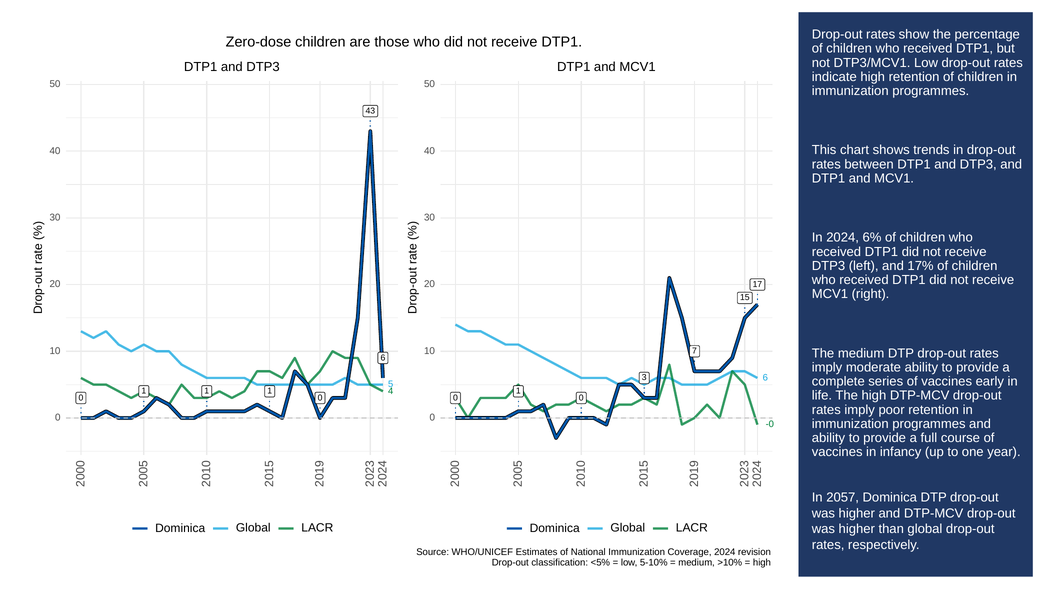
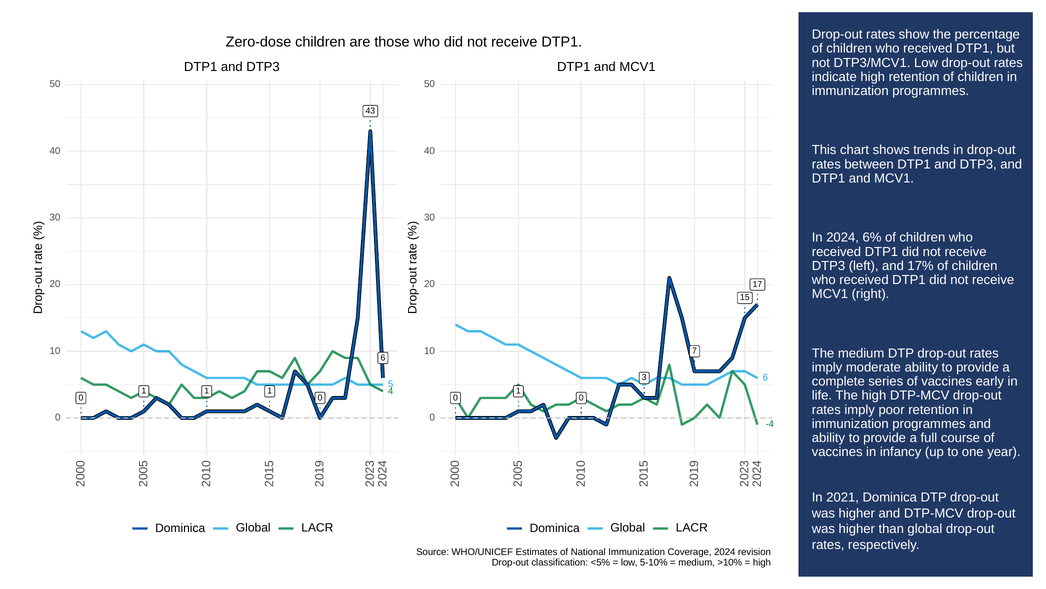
-0: -0 -> -4
2057: 2057 -> 2021
